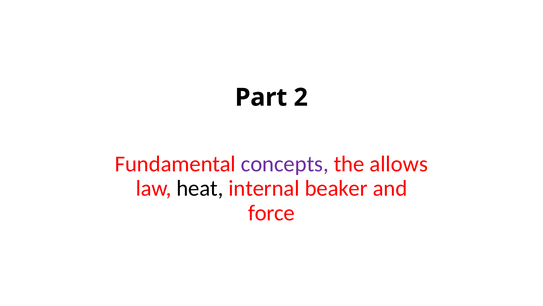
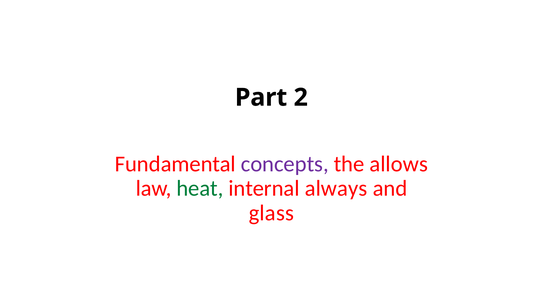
heat colour: black -> green
beaker: beaker -> always
force: force -> glass
